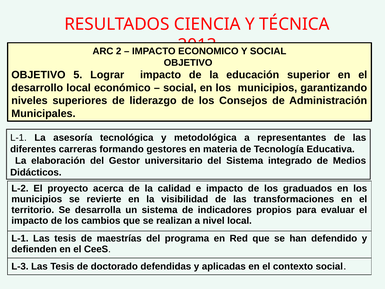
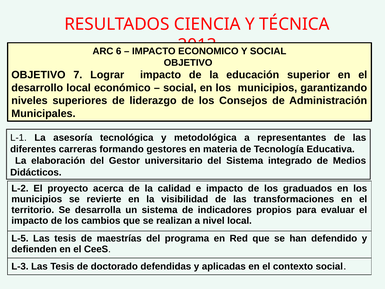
2: 2 -> 6
5: 5 -> 7
L-1 at (20, 238): L-1 -> L-5
